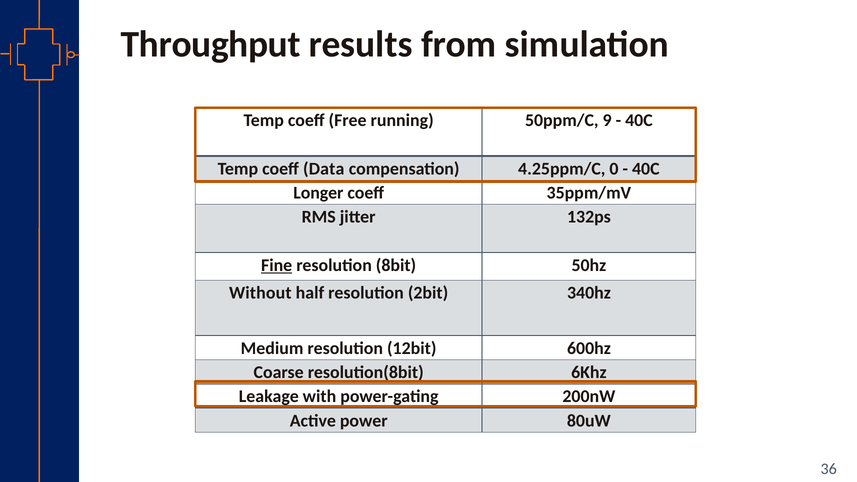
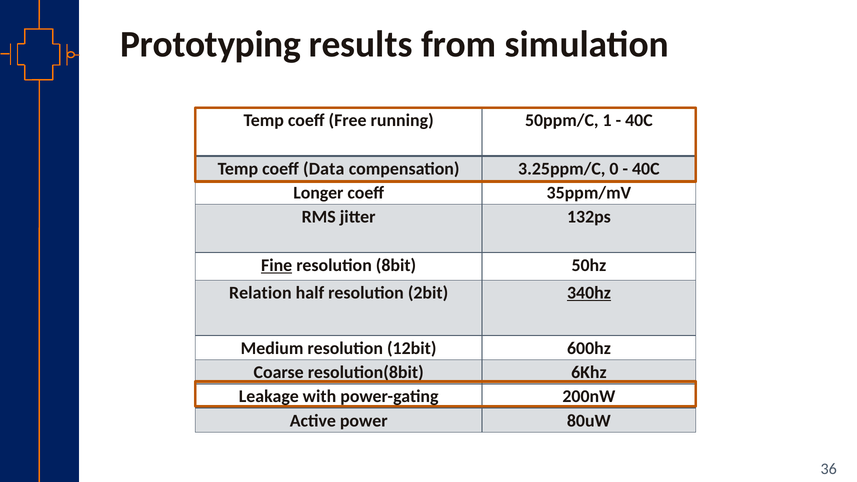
Throughput: Throughput -> Prototyping
9: 9 -> 1
4.25ppm/C: 4.25ppm/C -> 3.25ppm/C
Without: Without -> Relation
340hz underline: none -> present
